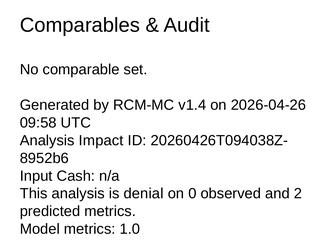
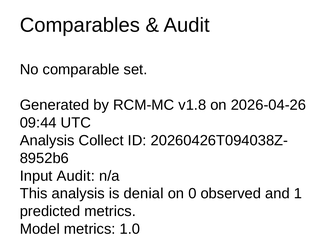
v1.4: v1.4 -> v1.8
09:58: 09:58 -> 09:44
Impact: Impact -> Collect
Input Cash: Cash -> Audit
2: 2 -> 1
